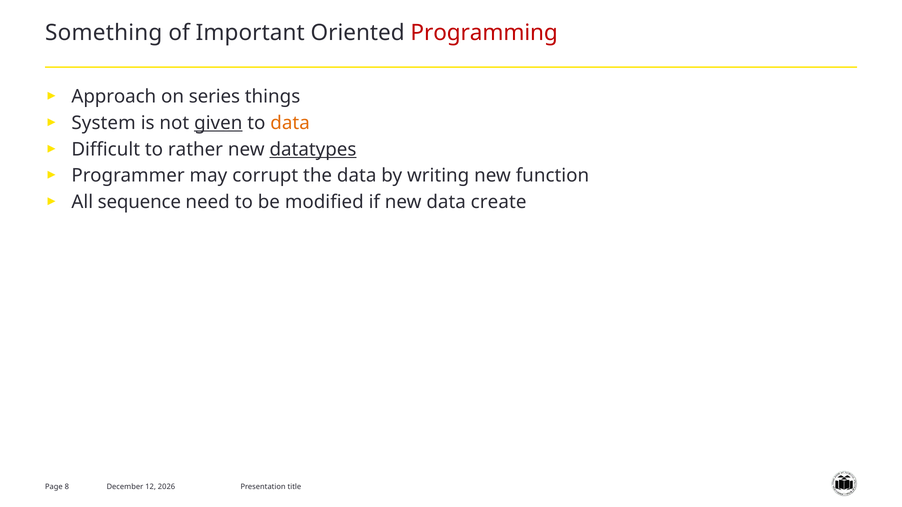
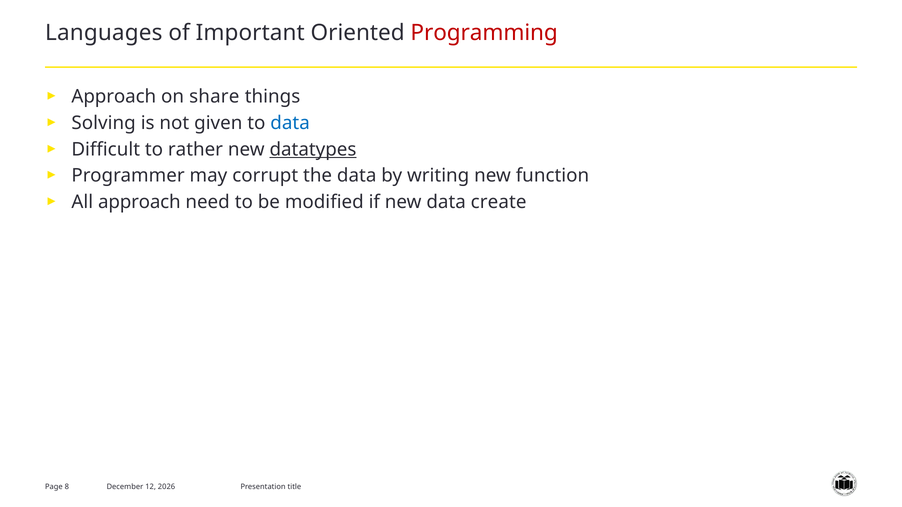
Something: Something -> Languages
series: series -> share
System: System -> Solving
given underline: present -> none
data at (290, 123) colour: orange -> blue
All sequence: sequence -> approach
